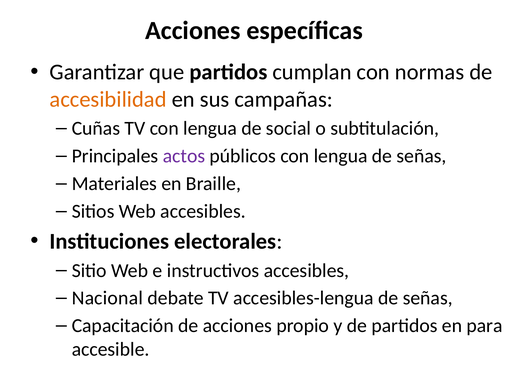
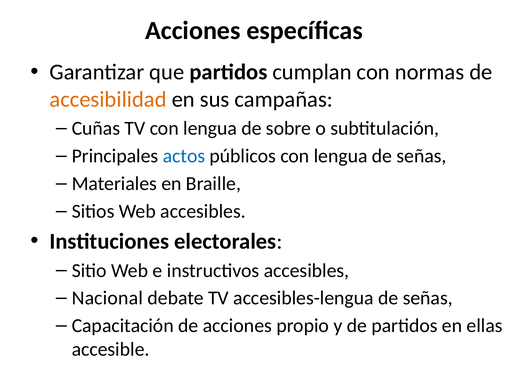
social: social -> sobre
actos colour: purple -> blue
para: para -> ellas
